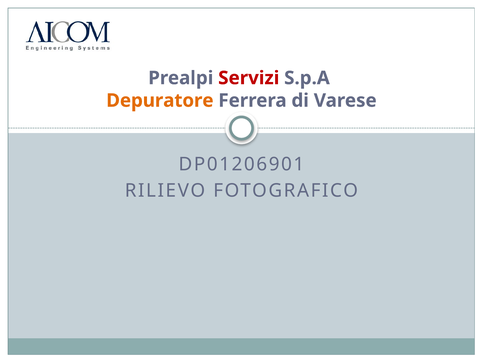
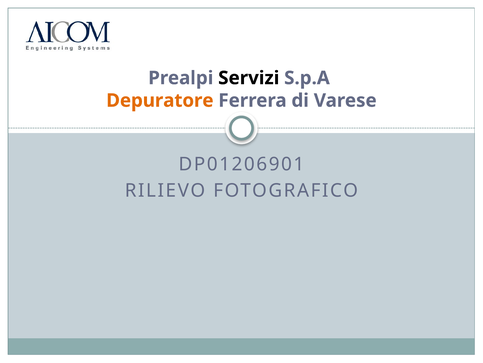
Servizi colour: red -> black
